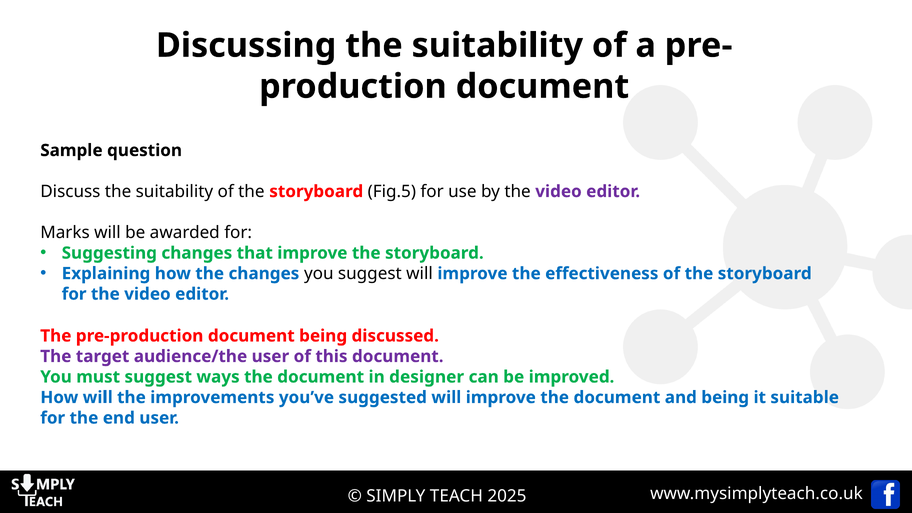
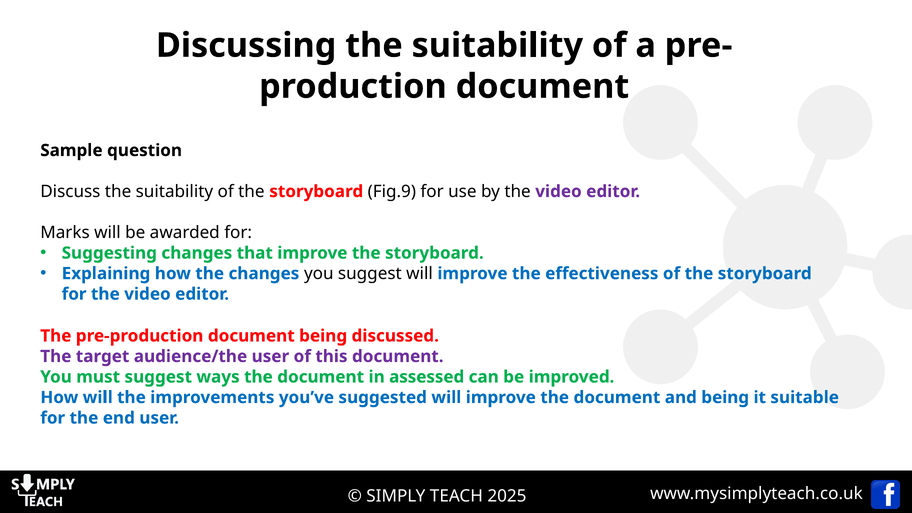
Fig.5: Fig.5 -> Fig.9
designer: designer -> assessed
